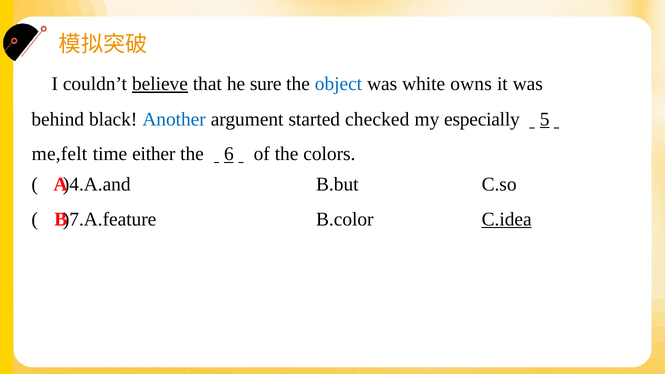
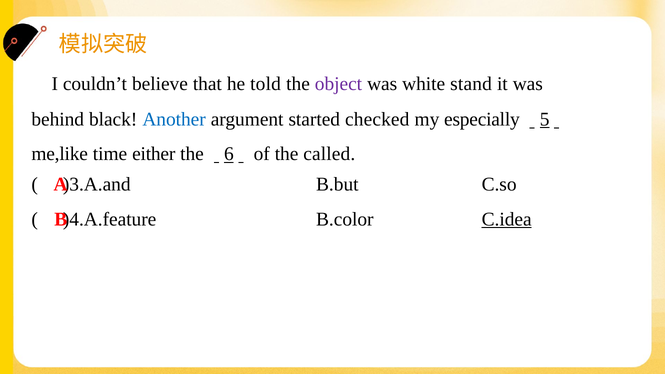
believe underline: present -> none
sure: sure -> told
object colour: blue -> purple
owns: owns -> stand
me,felt: me,felt -> me,like
colors: colors -> called
)4.A.and: )4.A.and -> )3.A.and
)7.A.feature: )7.A.feature -> )4.A.feature
